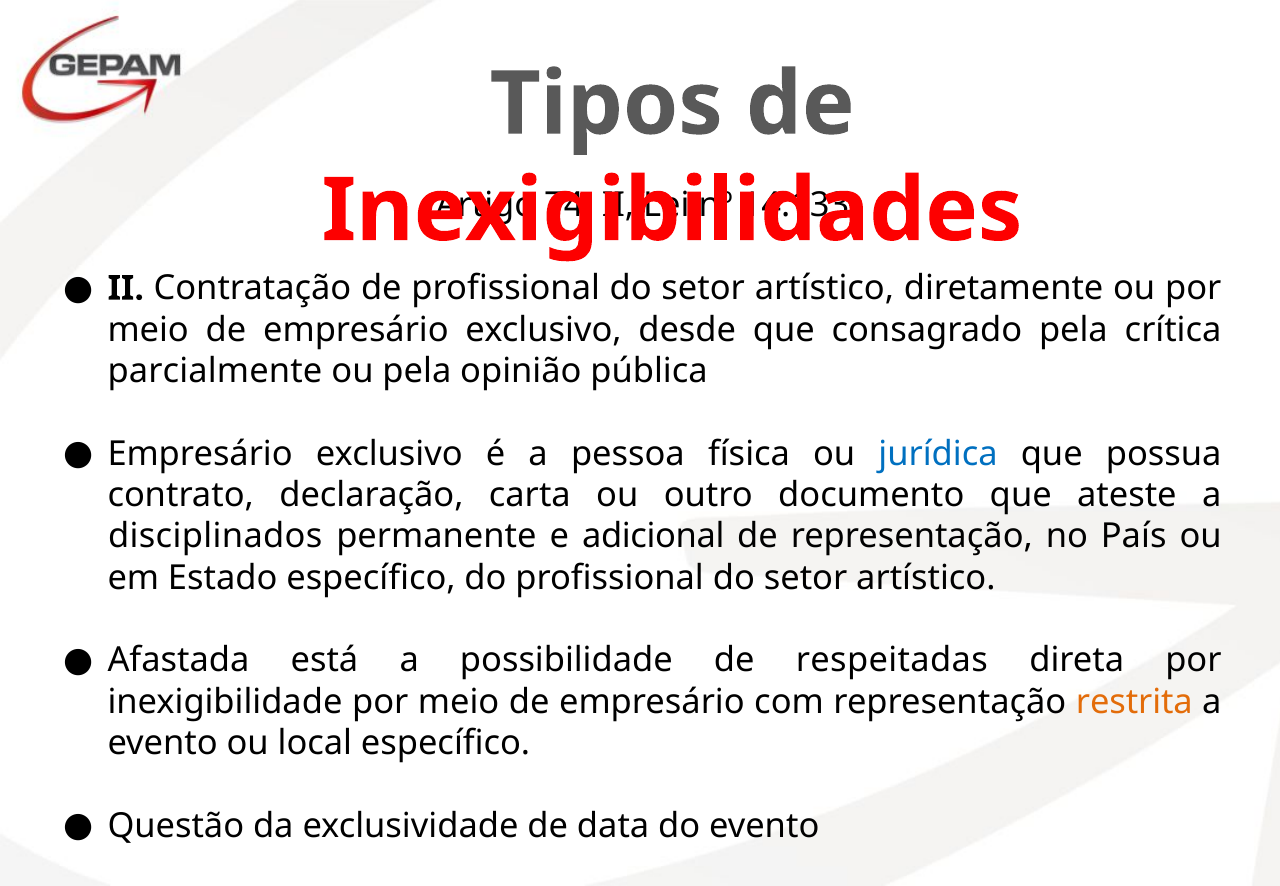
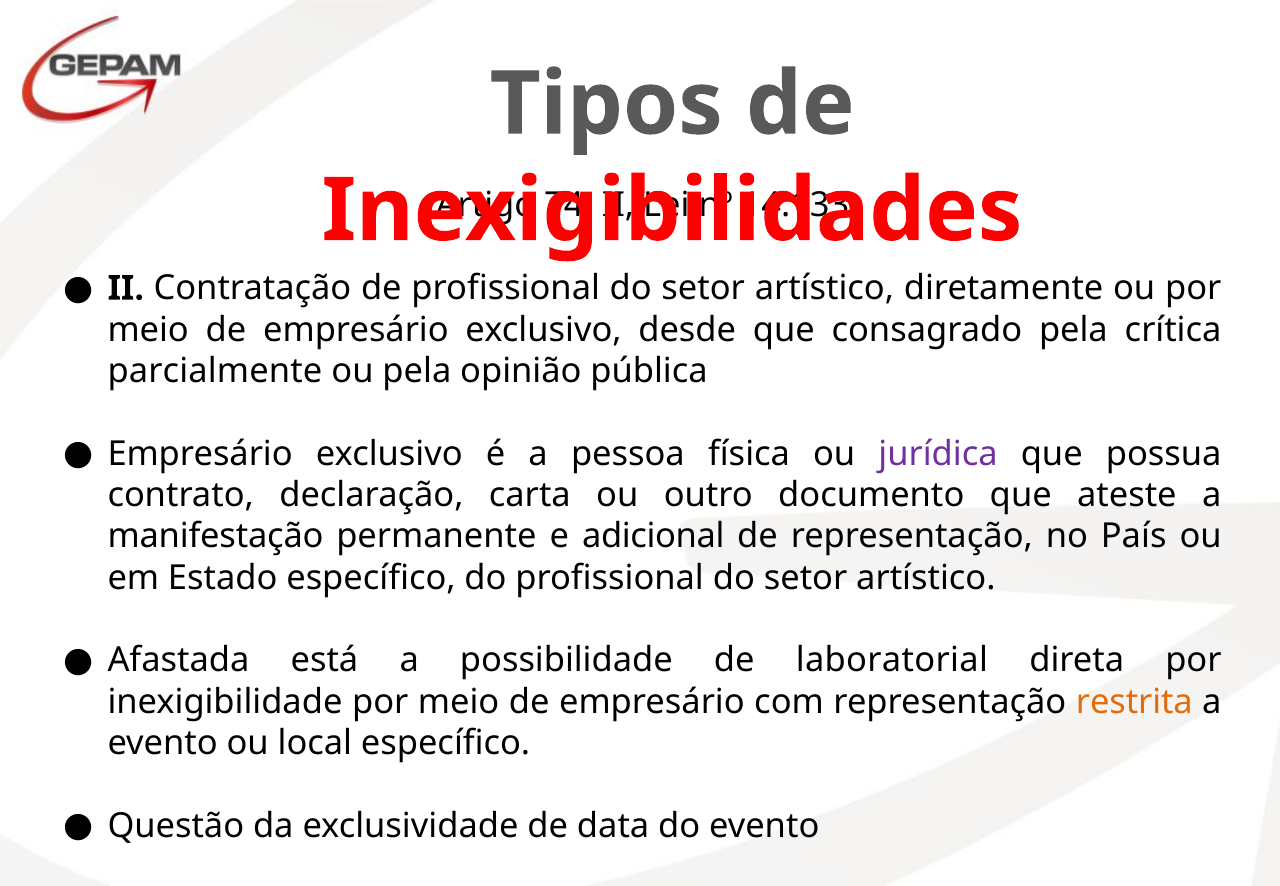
jurídica colour: blue -> purple
disciplinados: disciplinados -> manifestação
respeitadas: respeitadas -> laboratorial
